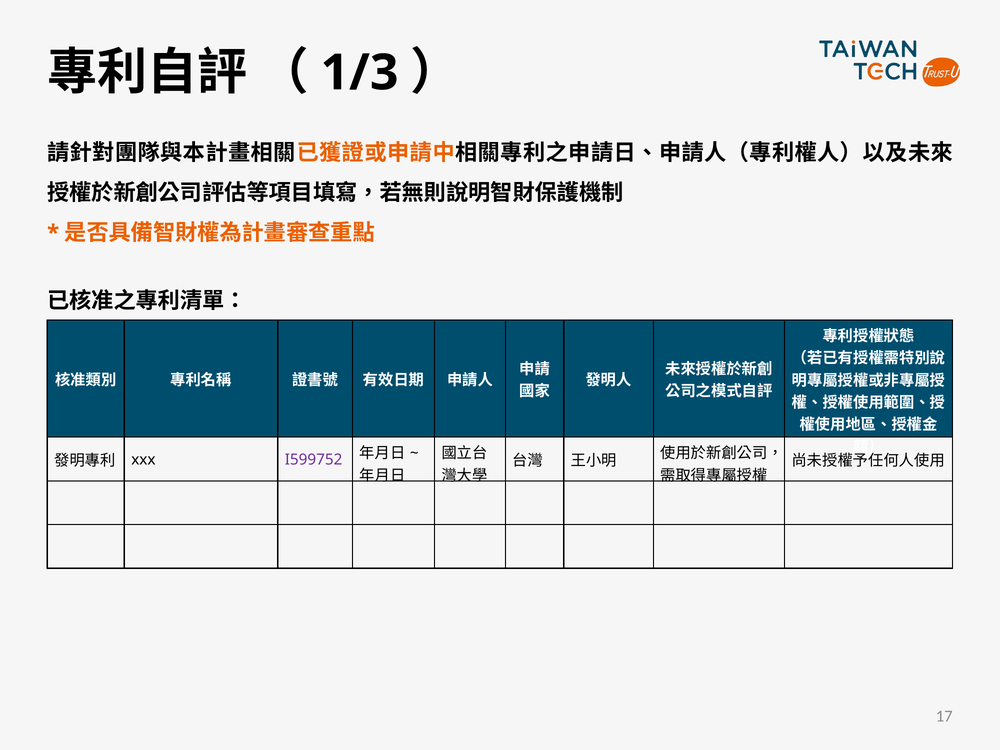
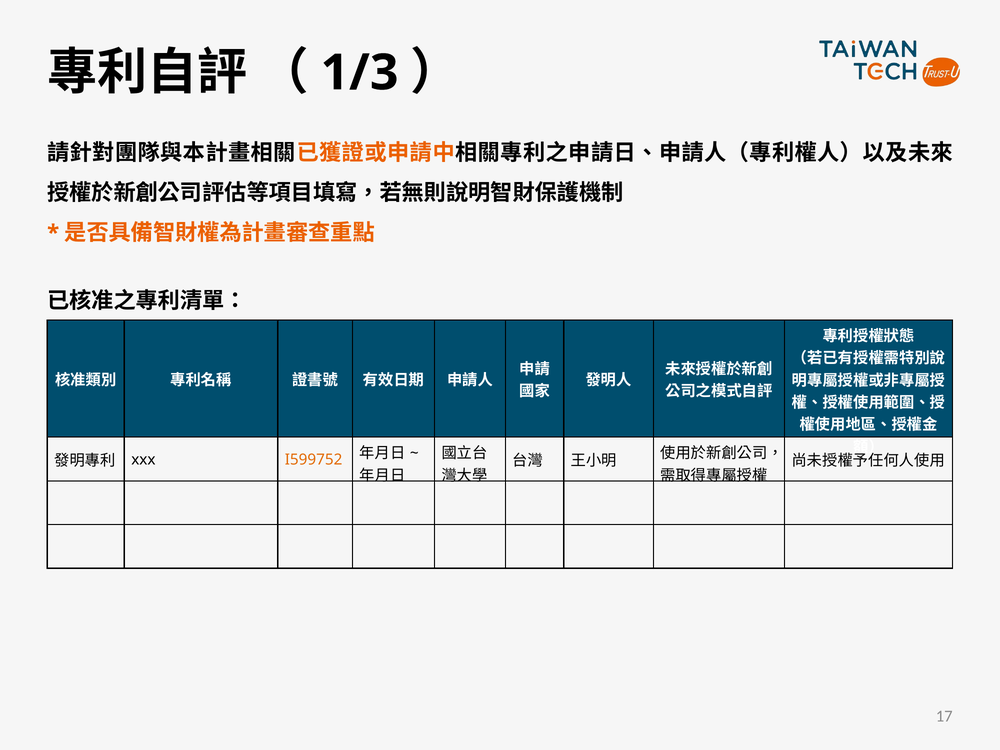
I599752 colour: purple -> orange
